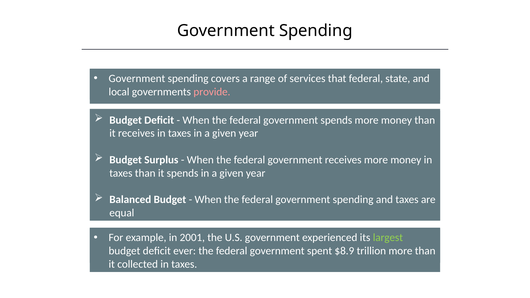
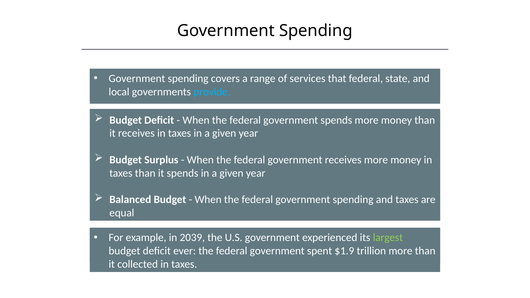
provide colour: pink -> light blue
2001: 2001 -> 2039
$8.9: $8.9 -> $1.9
